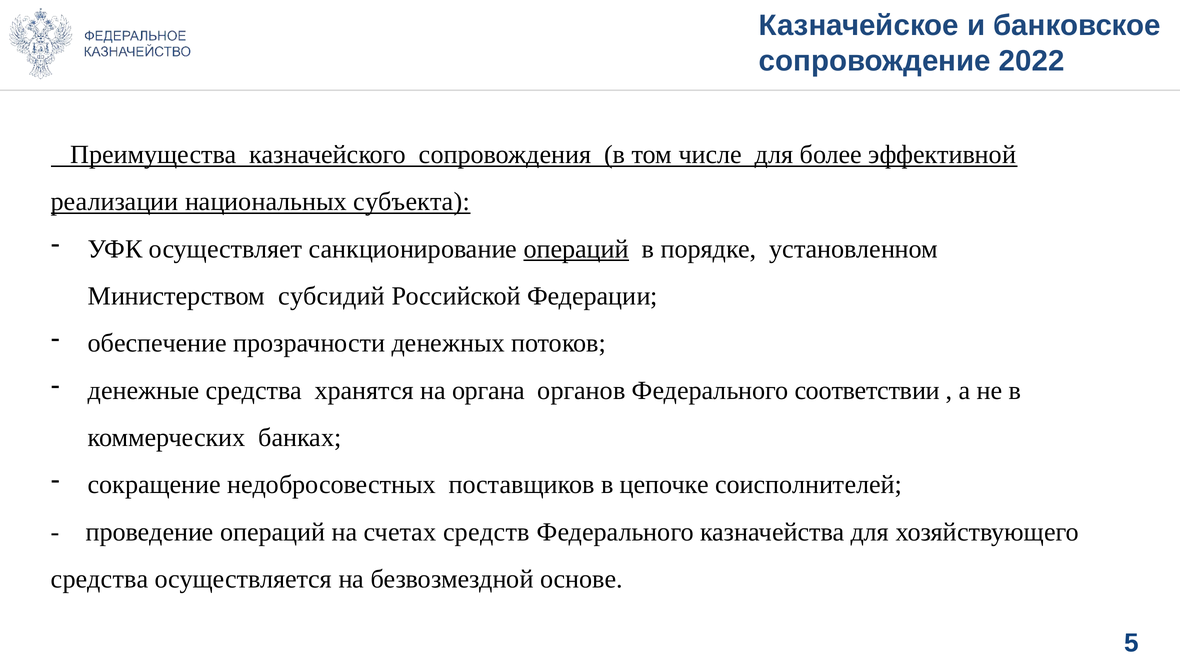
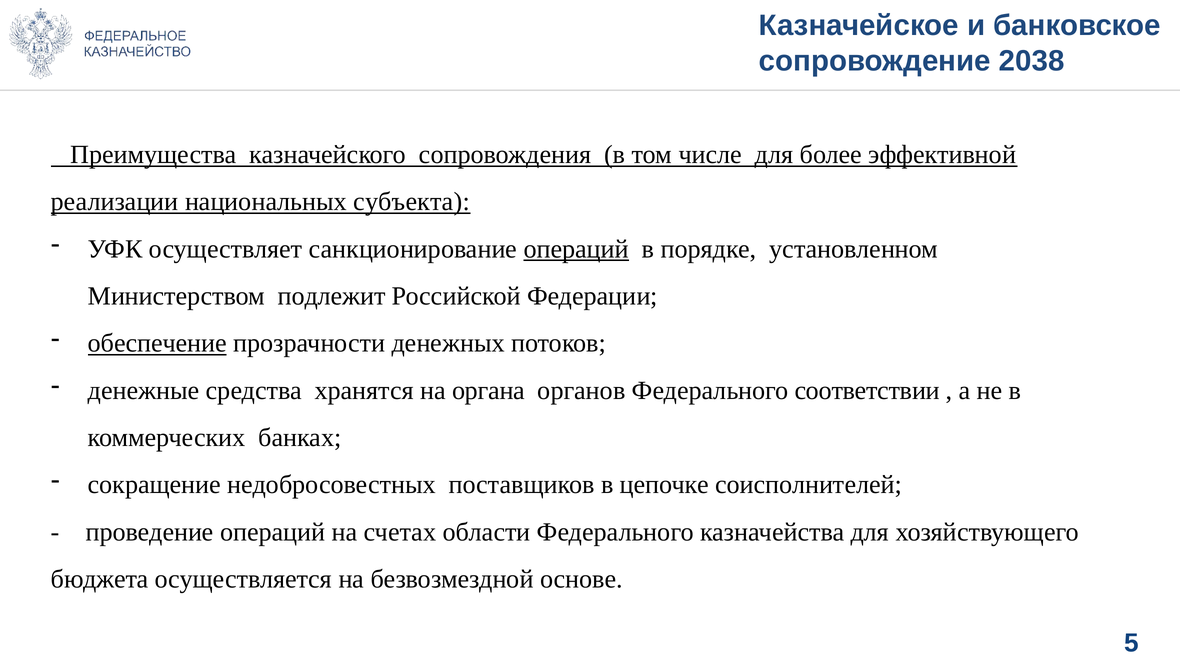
2022: 2022 -> 2038
субсидий: субсидий -> подлежит
обеспечение underline: none -> present
средств: средств -> области
средства at (100, 579): средства -> бюджета
